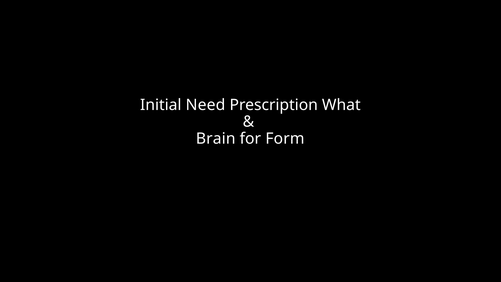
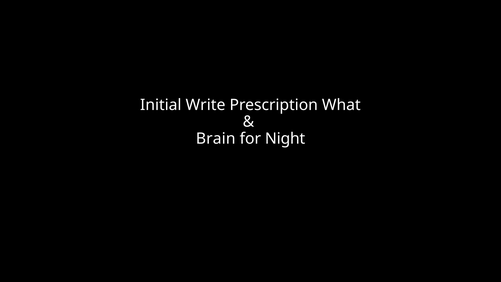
Need: Need -> Write
Form: Form -> Night
